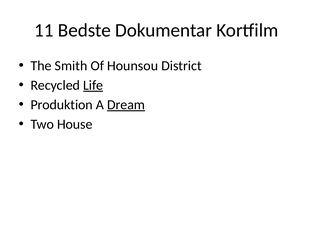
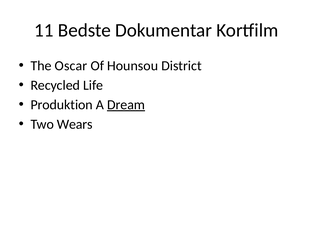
Smith: Smith -> Oscar
Life underline: present -> none
House: House -> Wears
